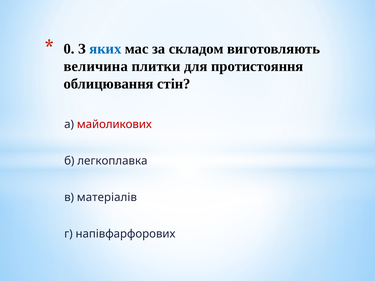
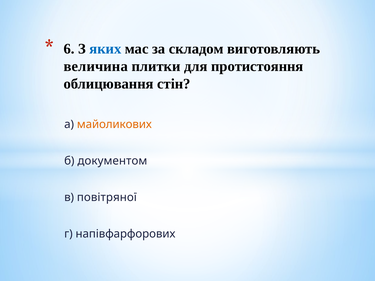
0: 0 -> 6
майоликових colour: red -> orange
легкоплавка: легкоплавка -> документом
матеріалів: матеріалів -> повітряної
